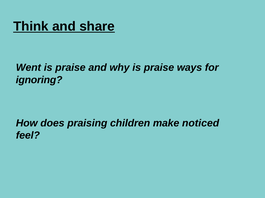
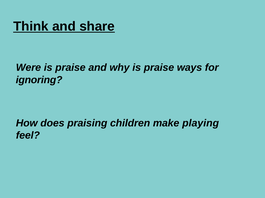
Went: Went -> Were
noticed: noticed -> playing
